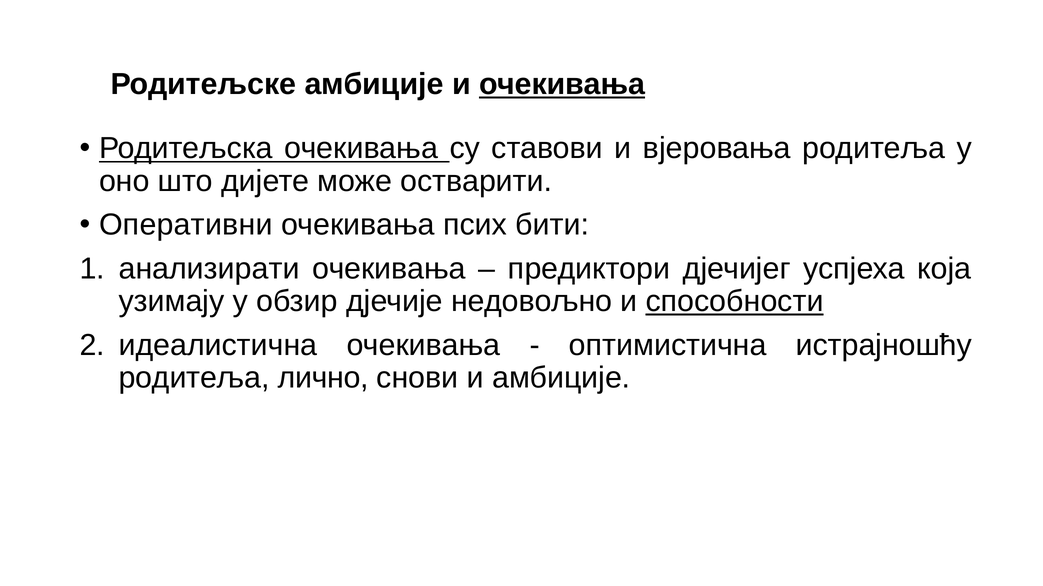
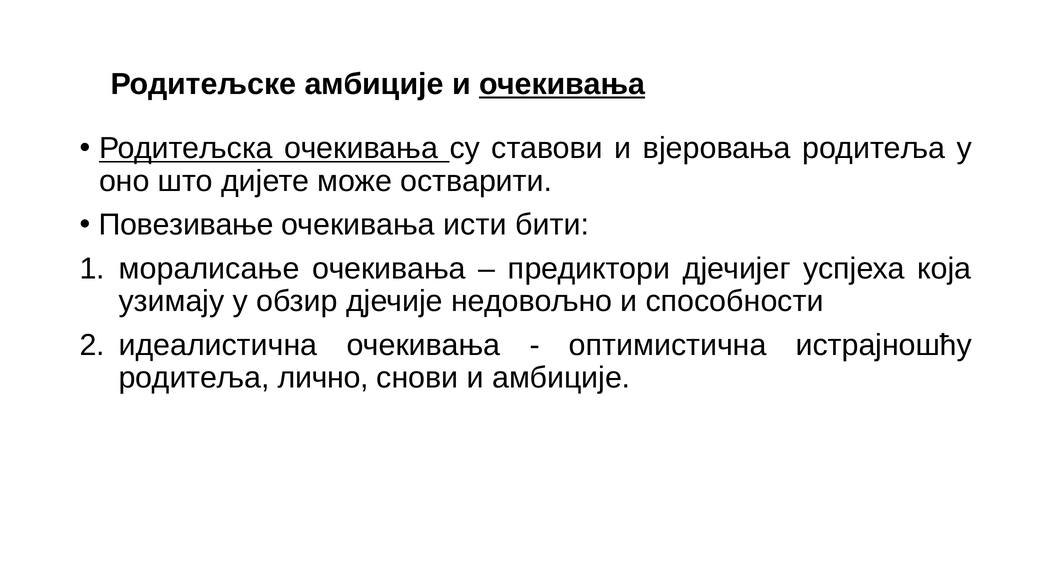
Оперативни: Оперативни -> Повезивање
псих: псих -> исти
анализирати: анализирати -> моралисање
способности underline: present -> none
